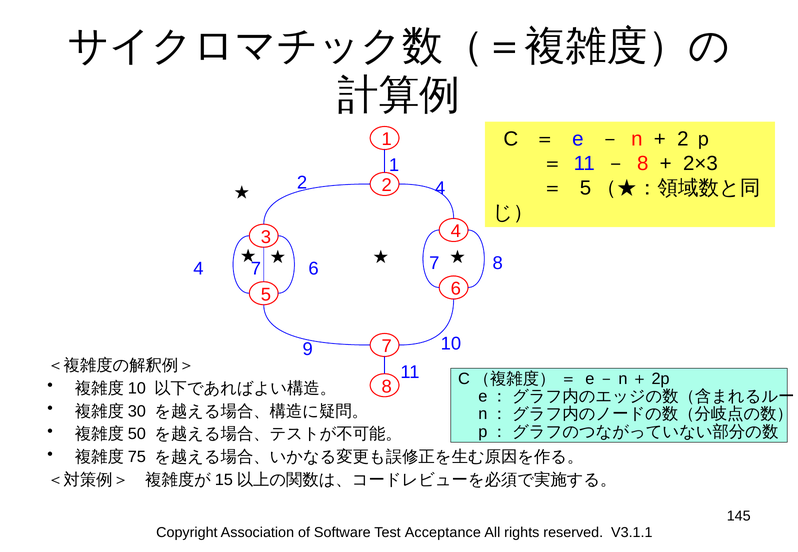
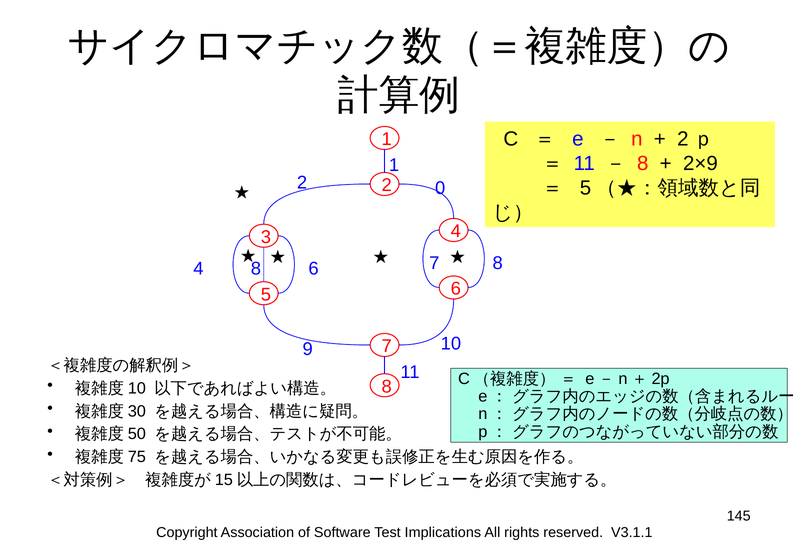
2×3: 2×3 -> 2×9
2 4: 4 -> 0
4 7: 7 -> 8
Acceptance: Acceptance -> Implications
